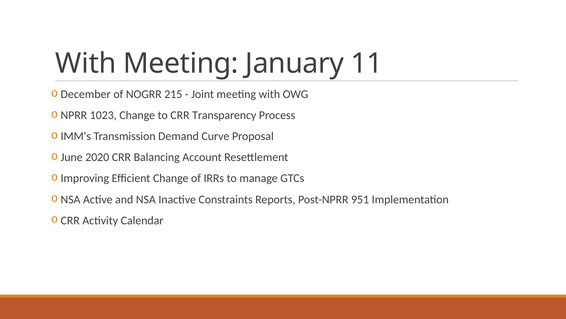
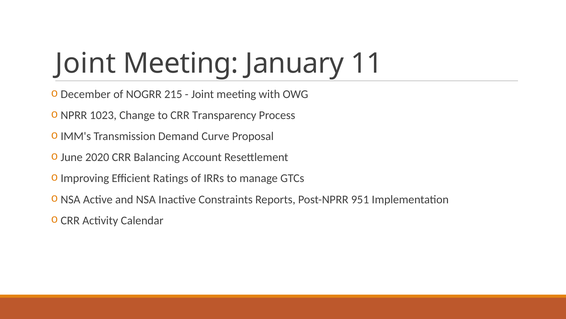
With at (86, 63): With -> Joint
Efficient Change: Change -> Ratings
